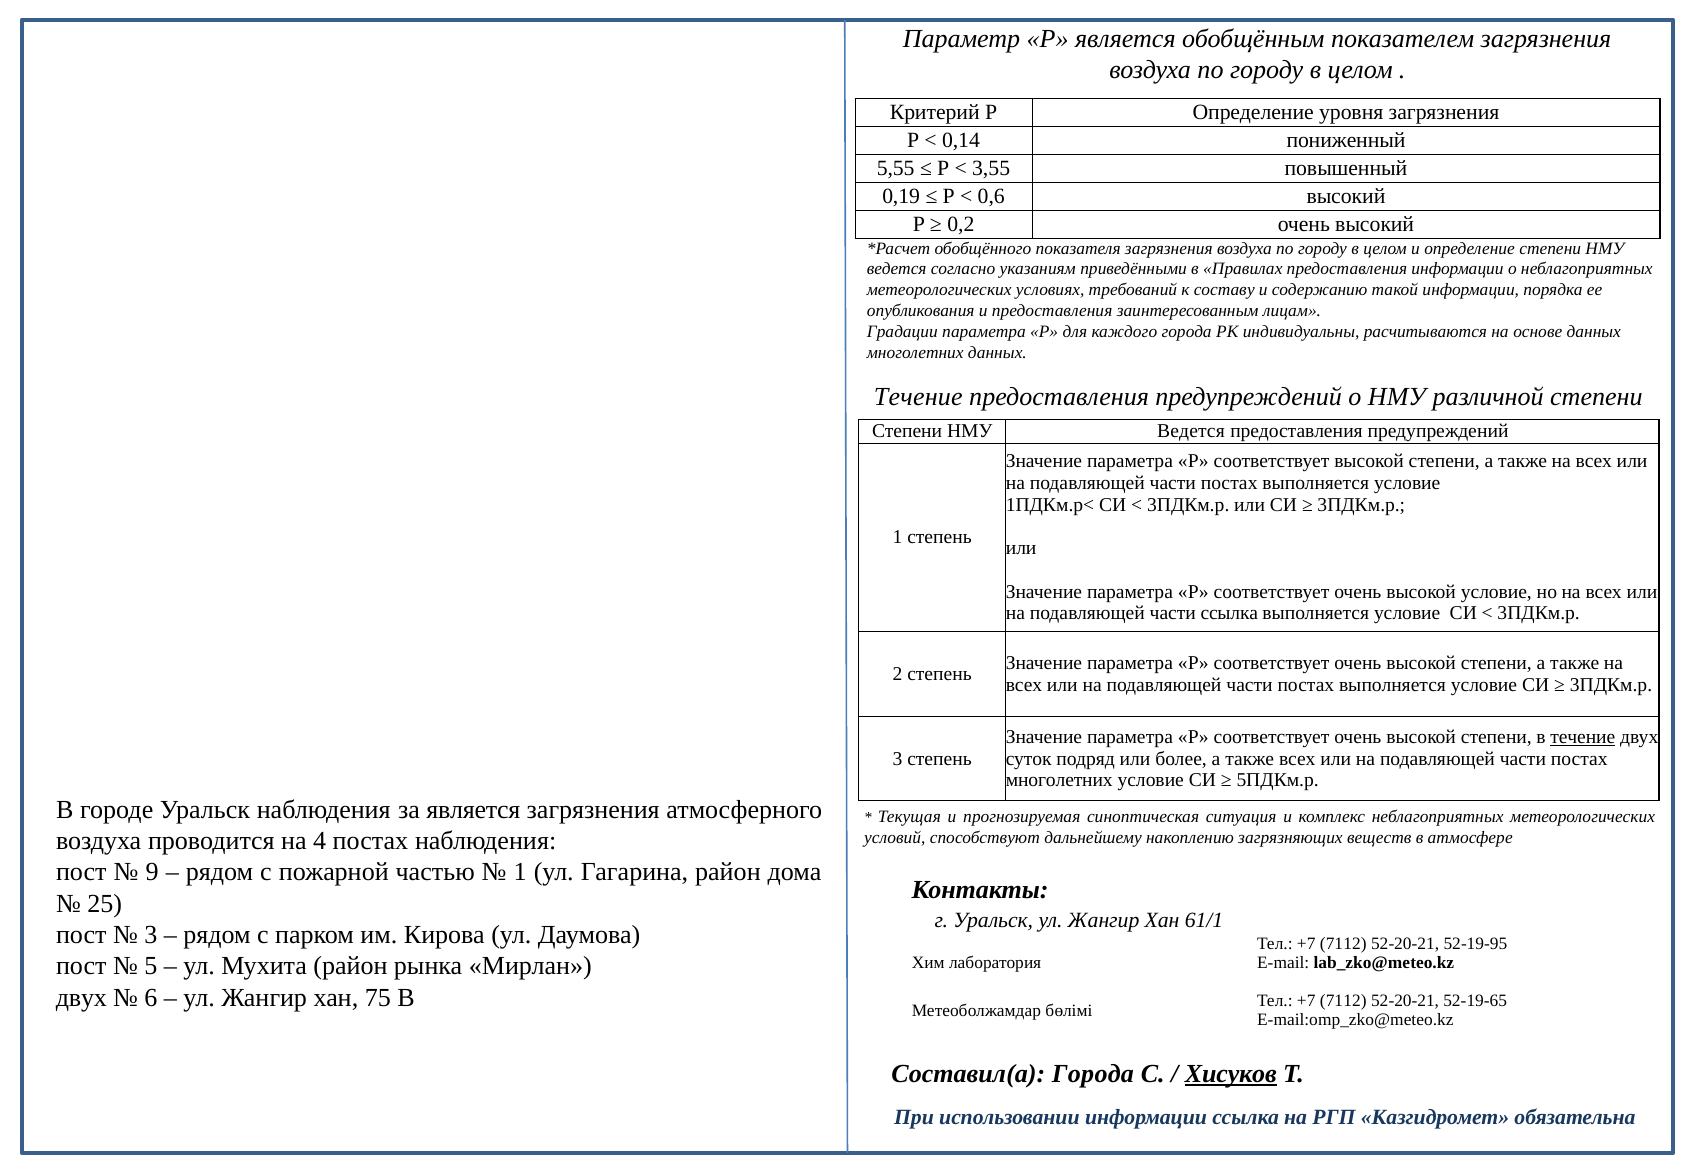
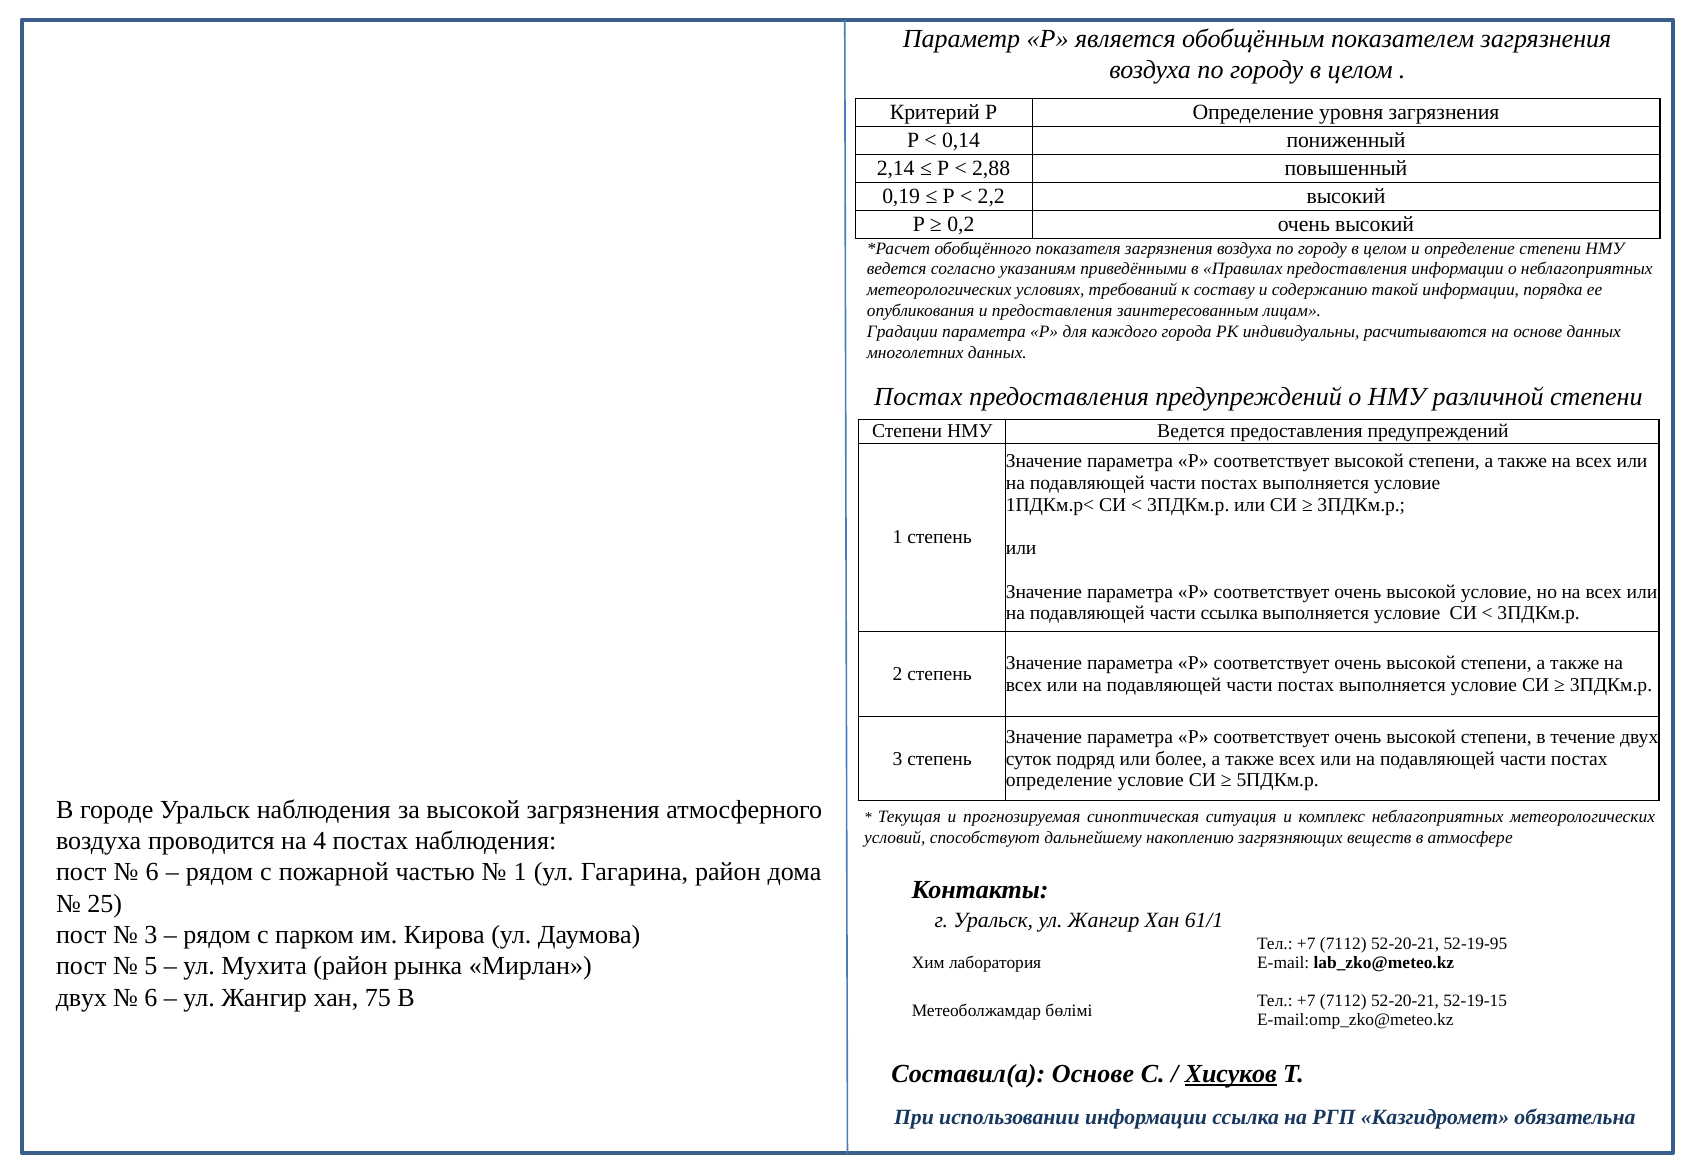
5,55: 5,55 -> 2,14
3,55: 3,55 -> 2,88
0,6: 0,6 -> 2,2
Течение at (918, 397): Течение -> Постах
течение at (1583, 737) underline: present -> none
многолетних at (1059, 781): многолетних -> определение
за является: является -> высокой
9 at (152, 873): 9 -> 6
52-19-65: 52-19-65 -> 52-19-15
Составил(а Города: Города -> Основе
